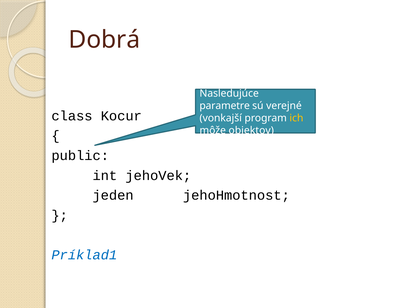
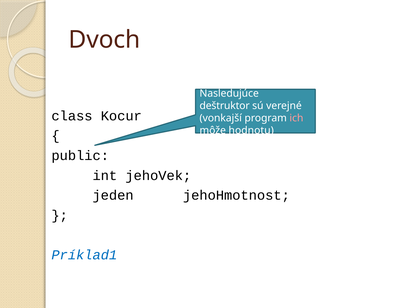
Dobrá: Dobrá -> Dvoch
parametre: parametre -> deštruktor
ich colour: yellow -> pink
objektov: objektov -> hodnotu
